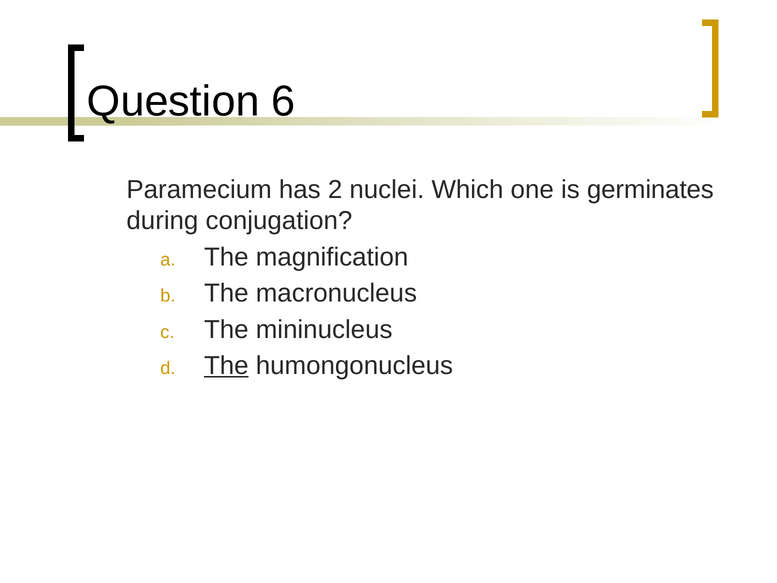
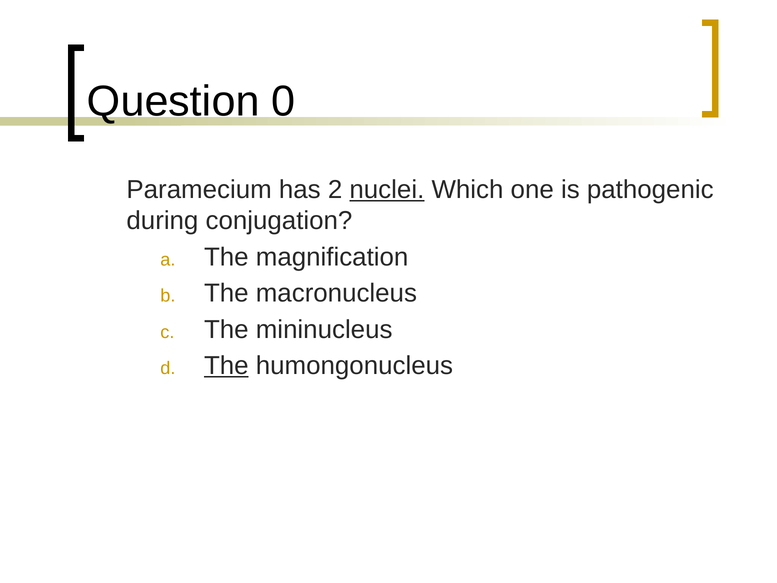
6: 6 -> 0
nuclei underline: none -> present
germinates: germinates -> pathogenic
